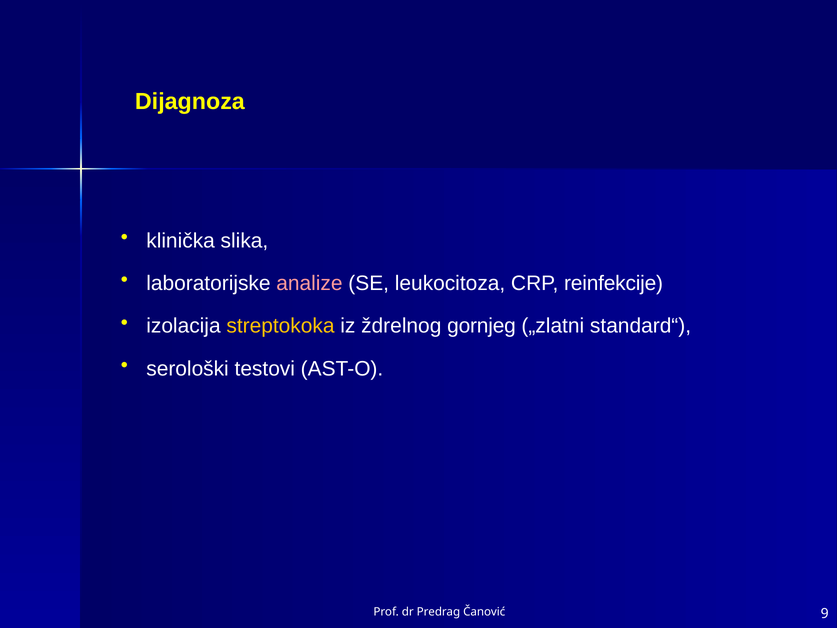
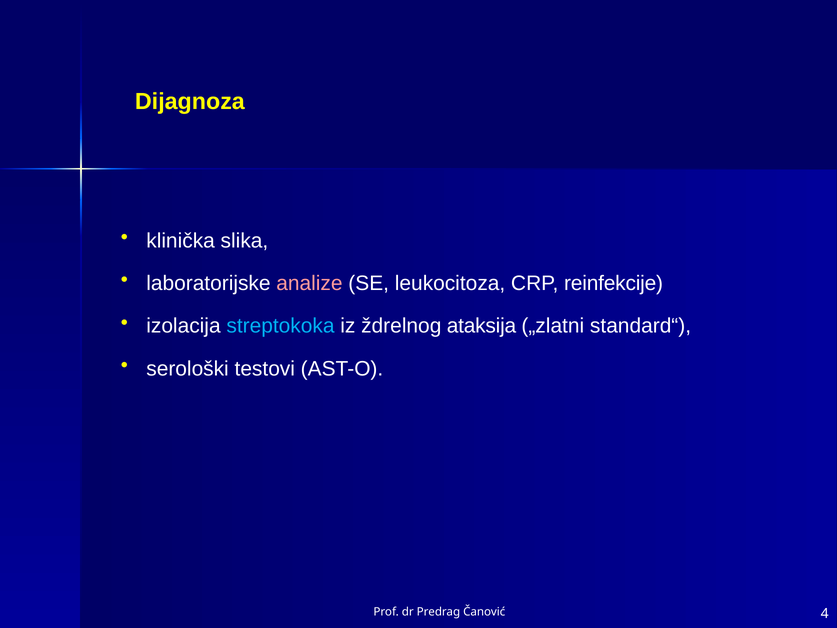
streptokoka colour: yellow -> light blue
gornjeg: gornjeg -> ataksija
9: 9 -> 4
